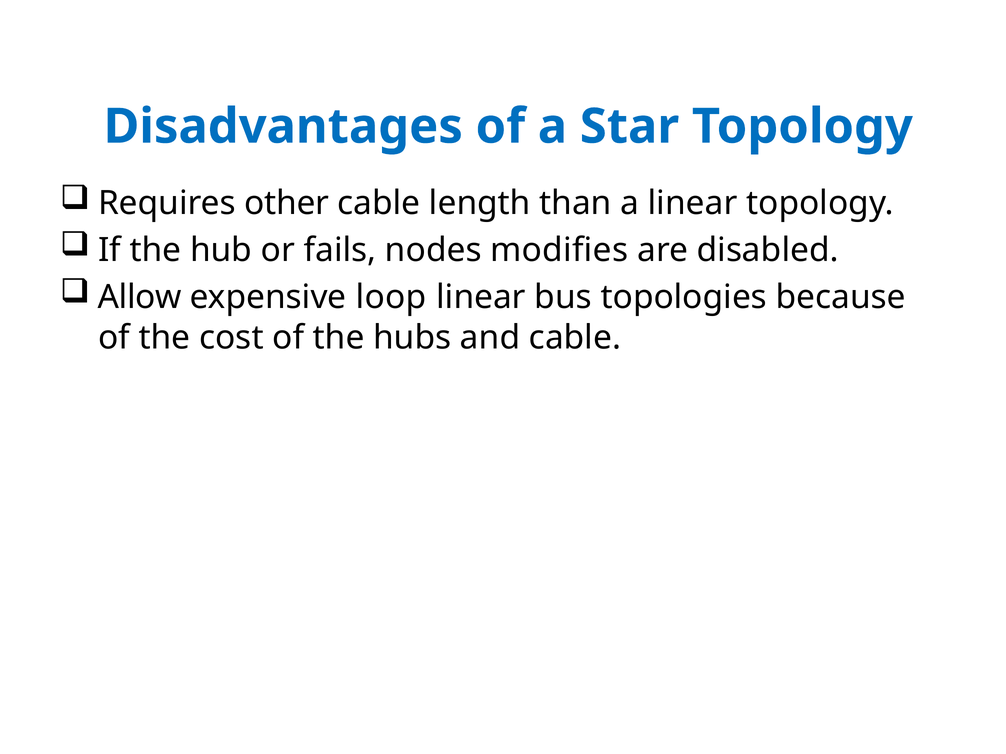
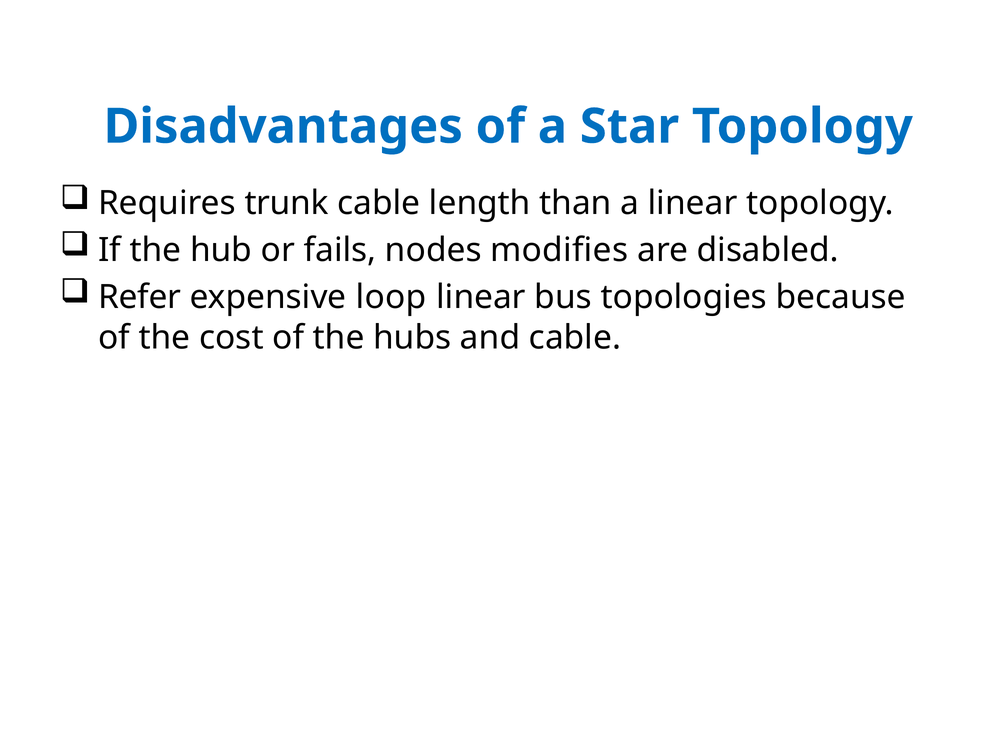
other: other -> trunk
Allow: Allow -> Refer
